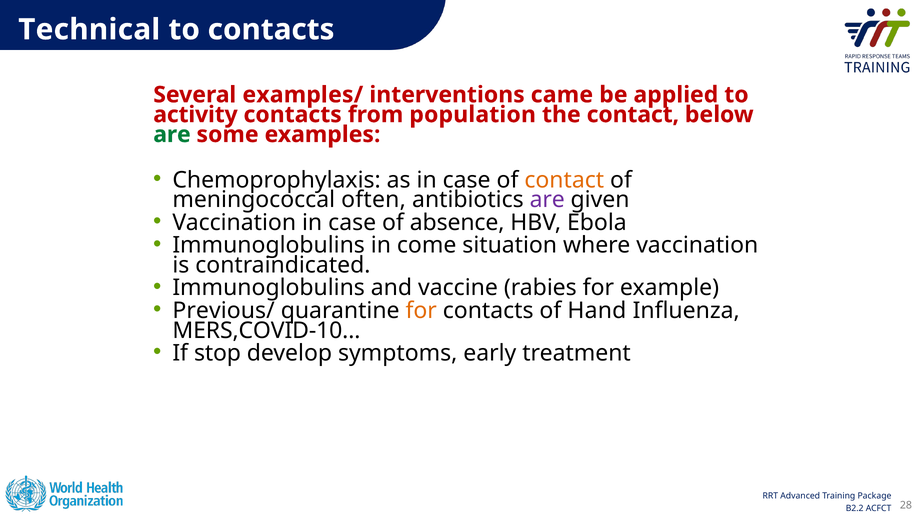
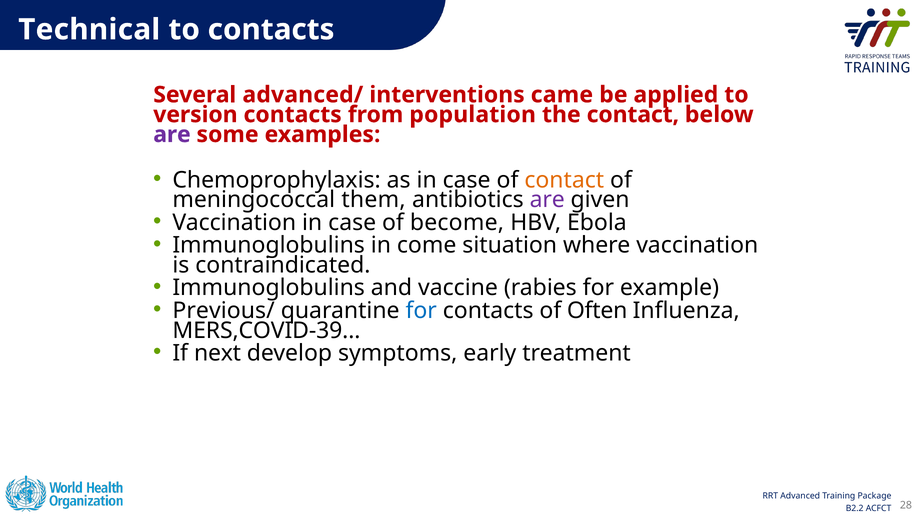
examples/: examples/ -> advanced/
activity: activity -> version
are at (172, 135) colour: green -> purple
often: often -> them
absence: absence -> become
for at (421, 311) colour: orange -> blue
Hand: Hand -> Often
MERS,COVID-10: MERS,COVID-10 -> MERS,COVID-39
stop: stop -> next
